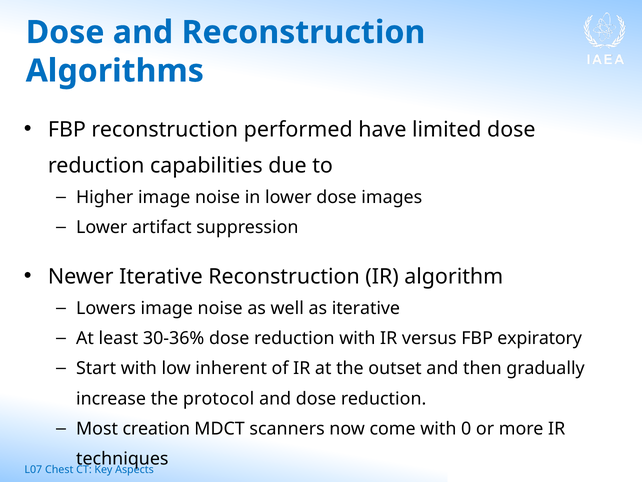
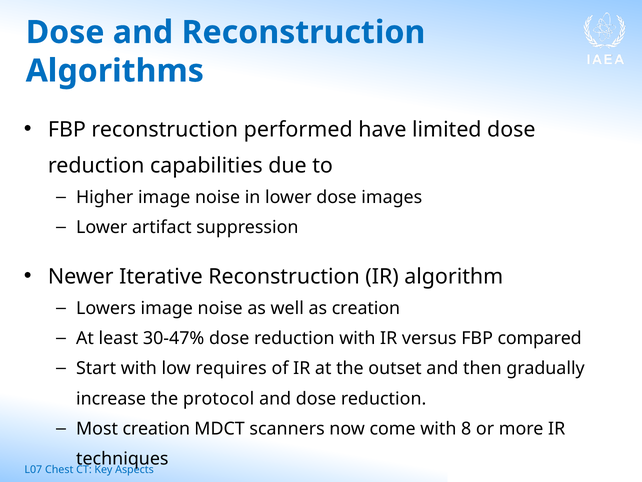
as iterative: iterative -> creation
30-36%: 30-36% -> 30-47%
expiratory: expiratory -> compared
inherent: inherent -> requires
0: 0 -> 8
